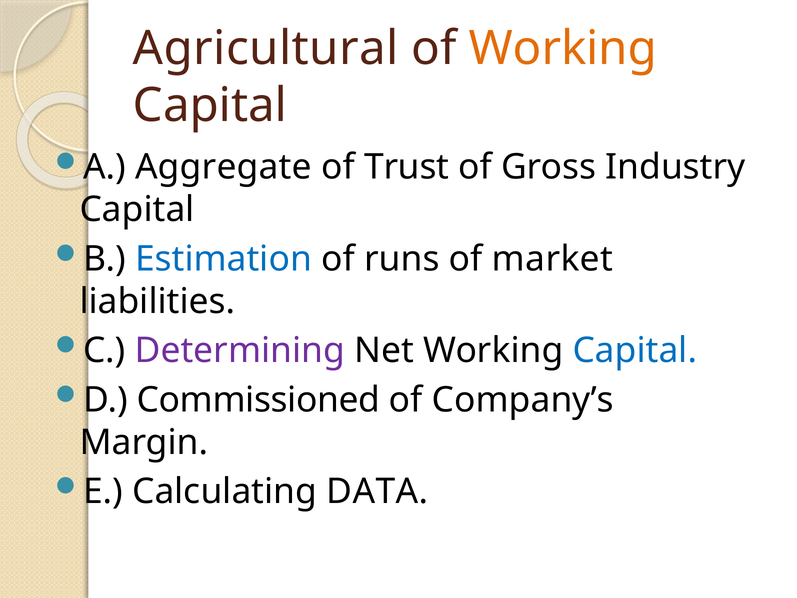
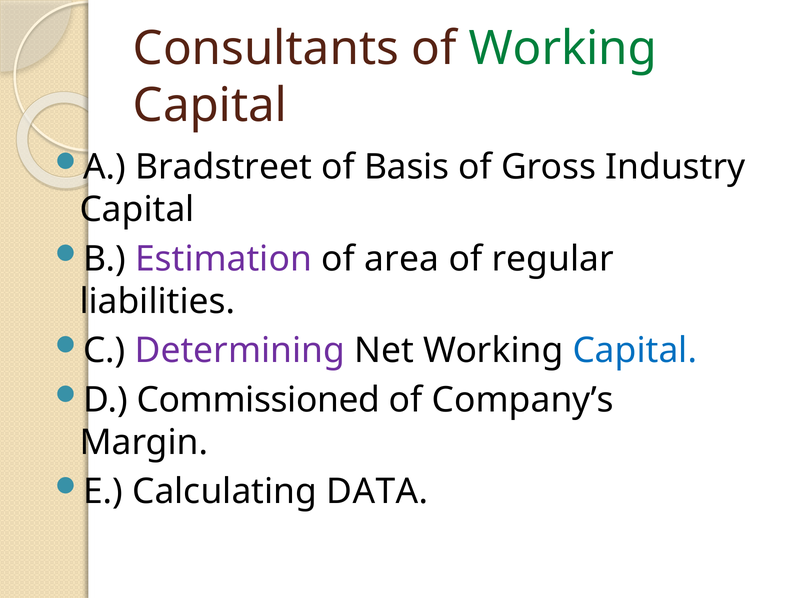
Agricultural: Agricultural -> Consultants
Working at (563, 49) colour: orange -> green
Aggregate: Aggregate -> Bradstreet
Trust: Trust -> Basis
Estimation colour: blue -> purple
runs: runs -> area
market: market -> regular
